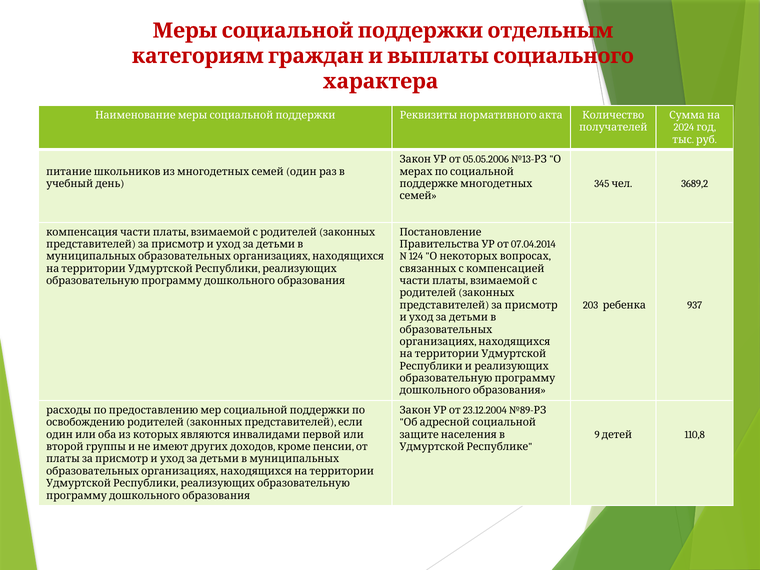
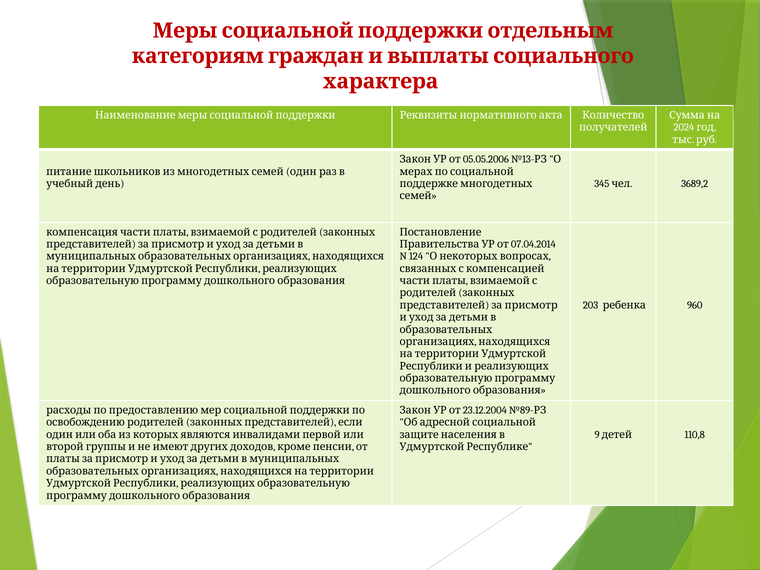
937: 937 -> 960
